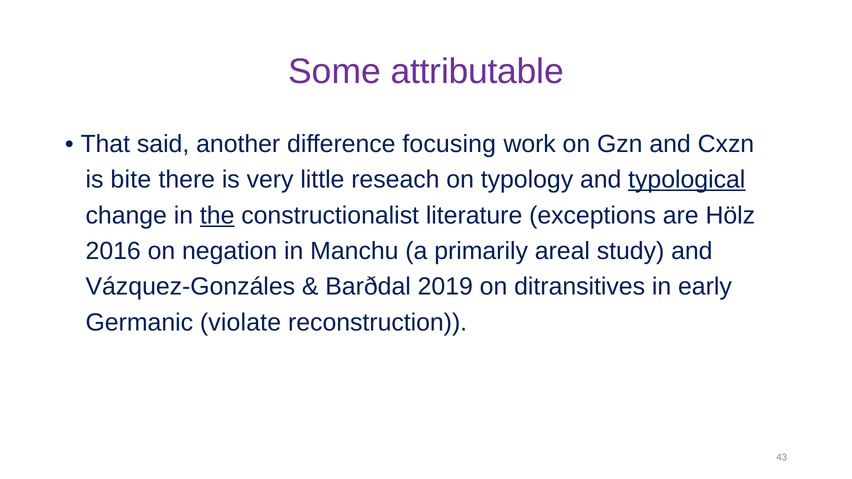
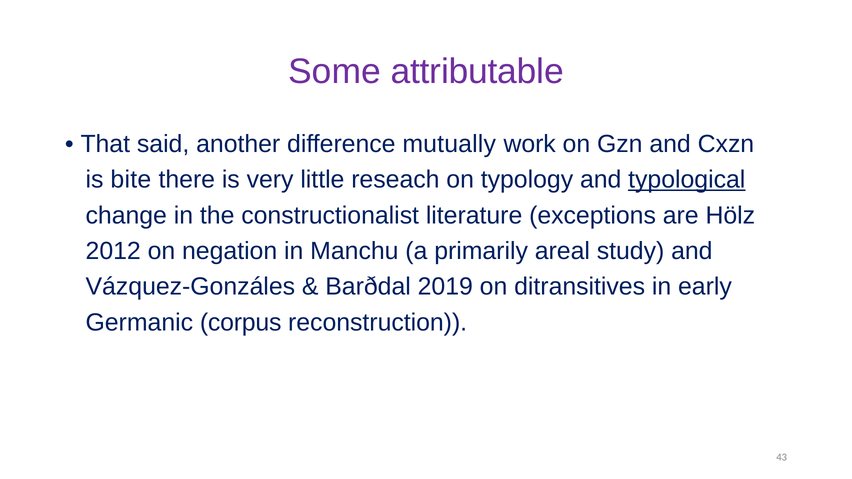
focusing: focusing -> mutually
the underline: present -> none
2016: 2016 -> 2012
violate: violate -> corpus
